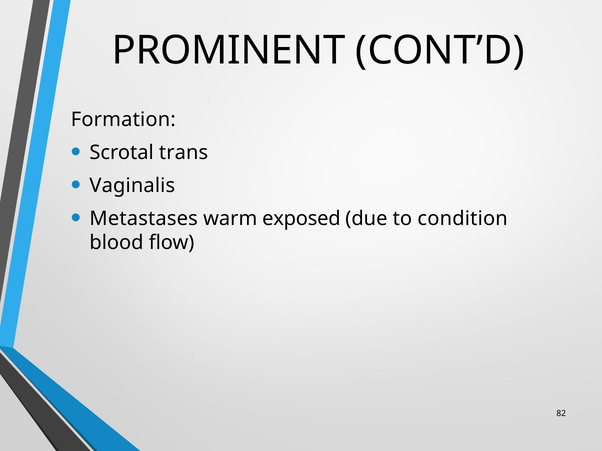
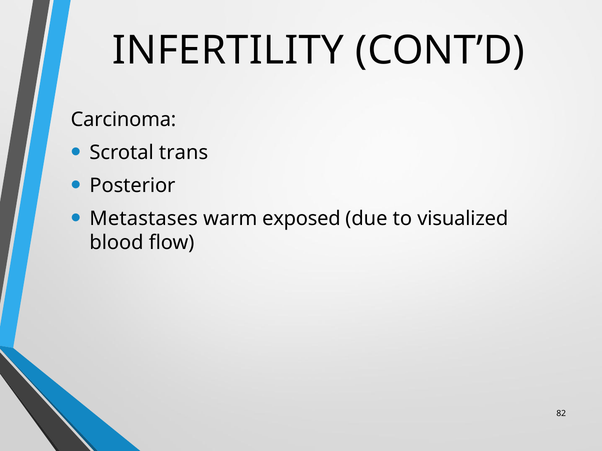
PROMINENT: PROMINENT -> INFERTILITY
Formation: Formation -> Carcinoma
Vaginalis: Vaginalis -> Posterior
condition: condition -> visualized
